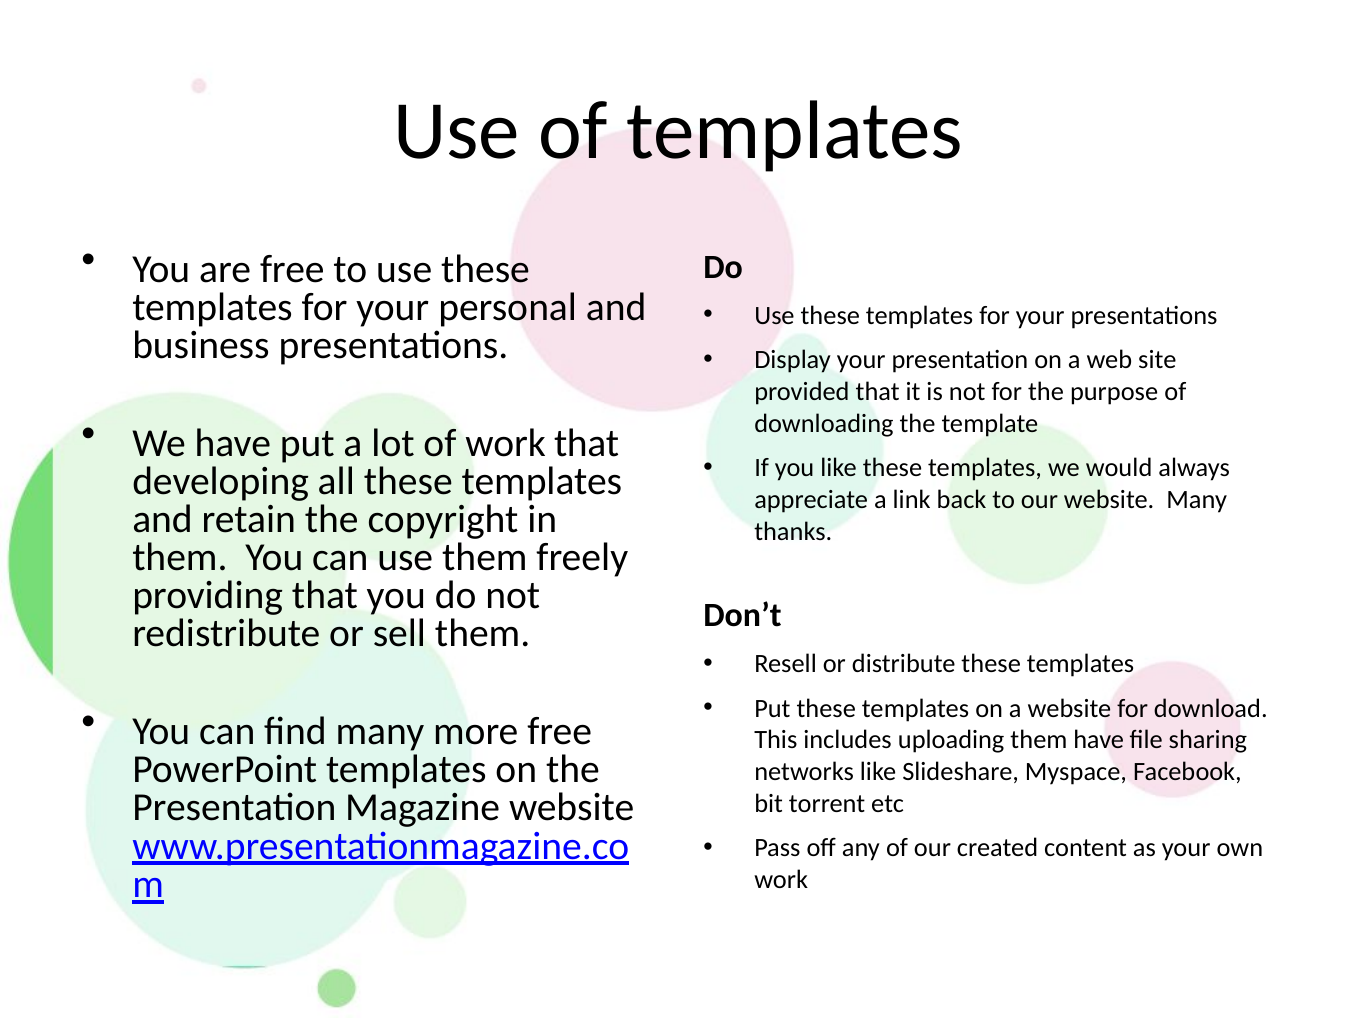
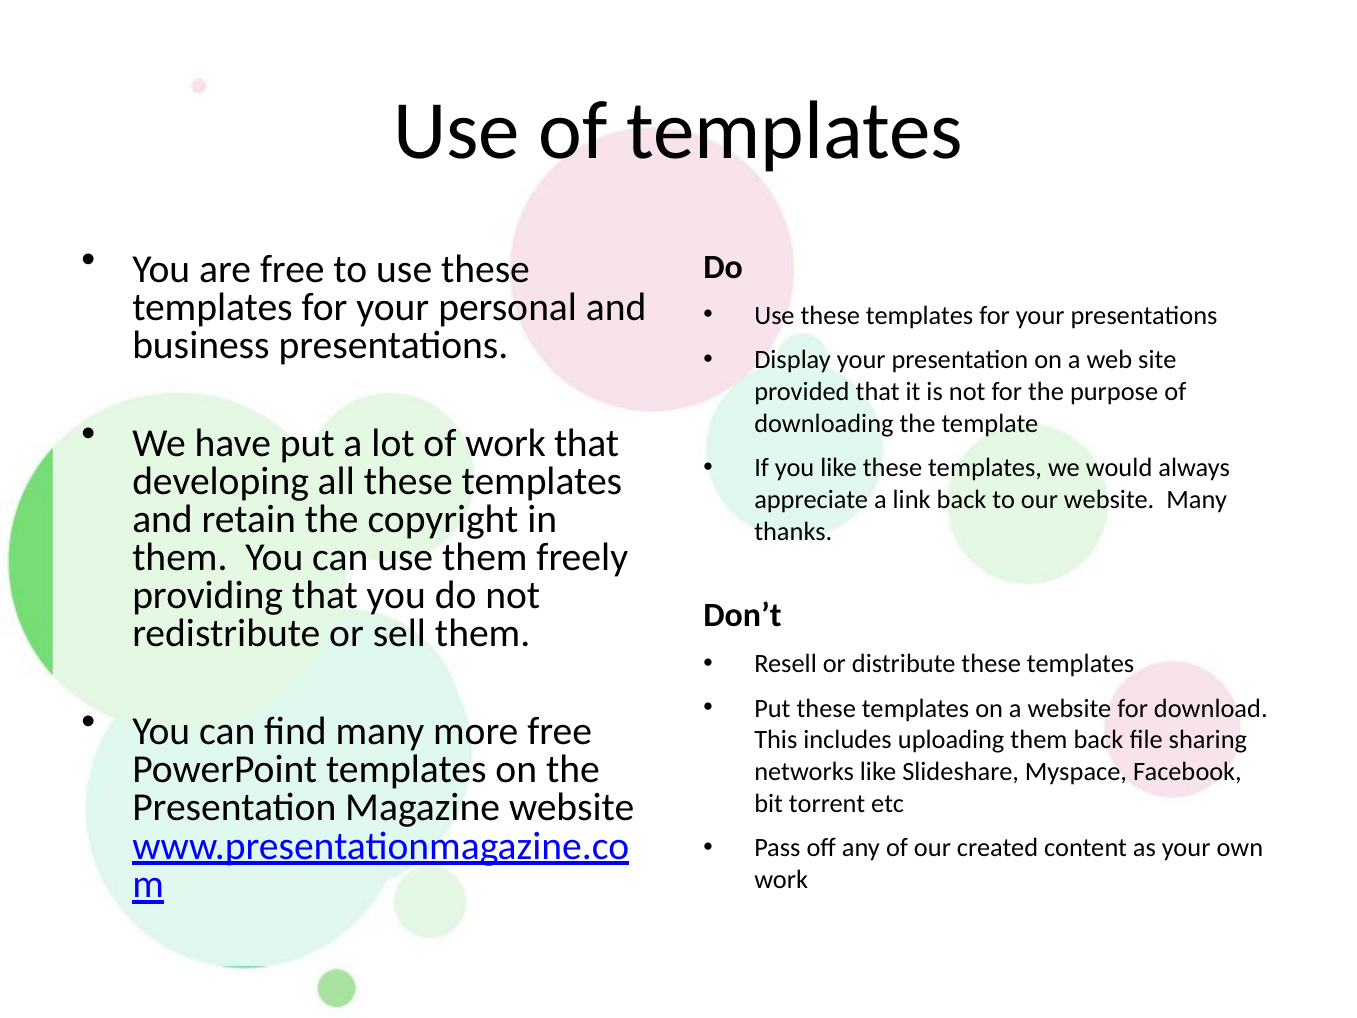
them have: have -> back
